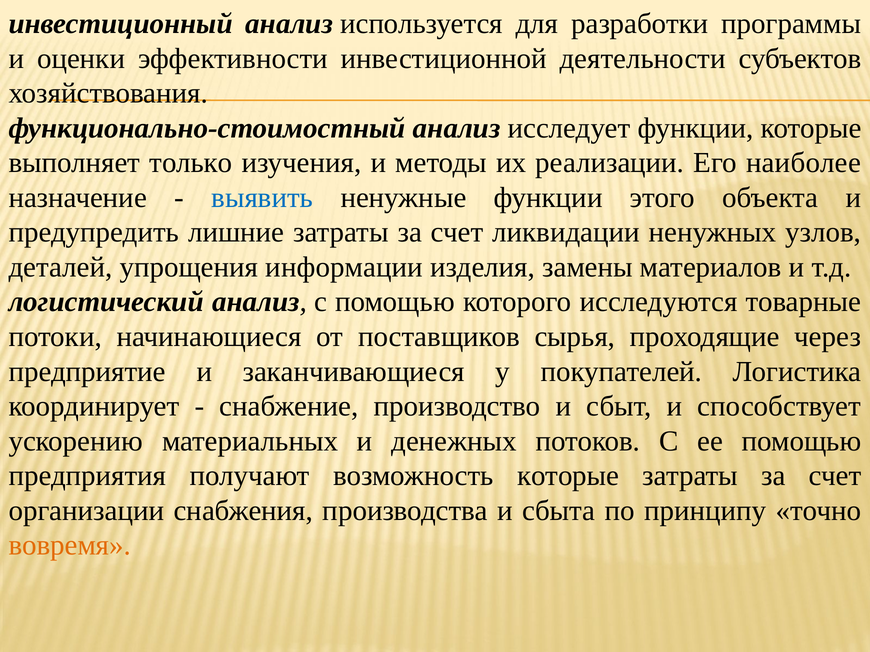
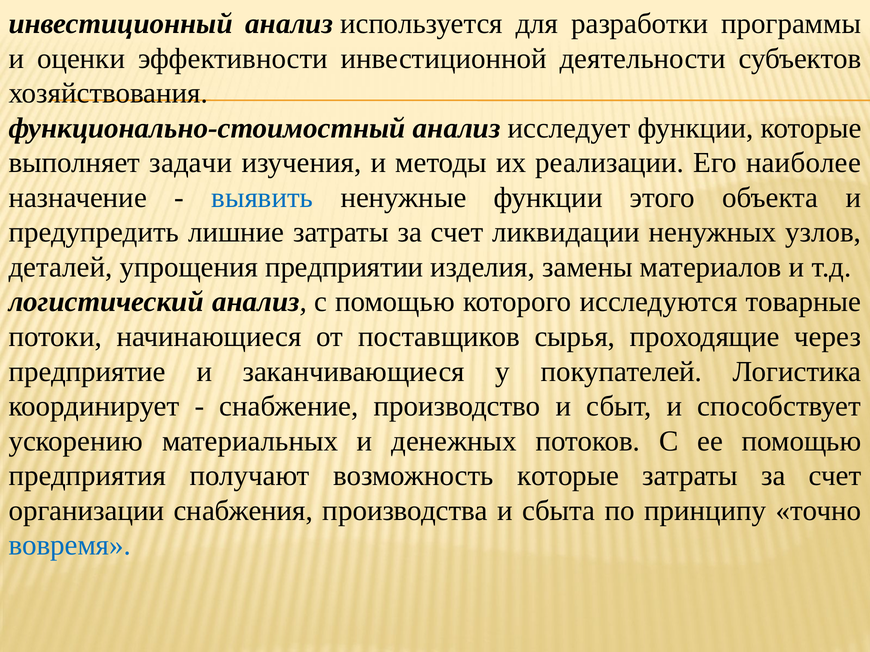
только: только -> задачи
информации: информации -> предприятии
вовремя colour: orange -> blue
